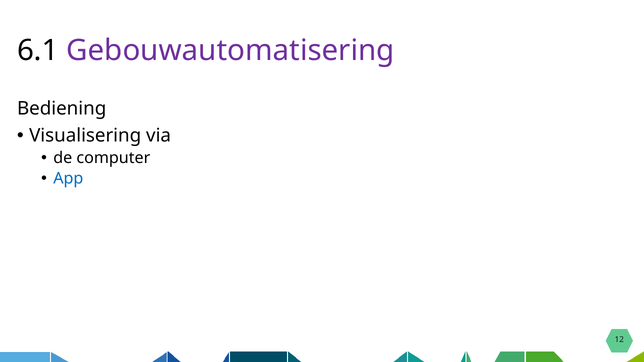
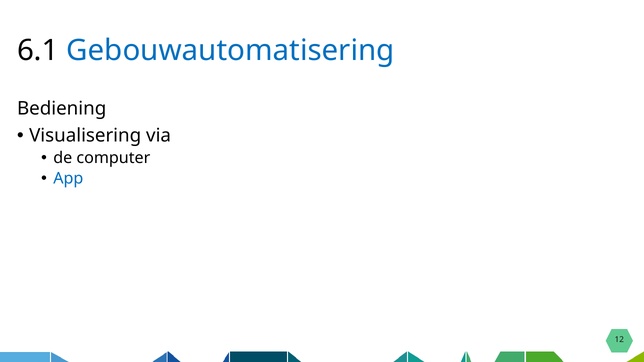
Gebouwautomatisering colour: purple -> blue
